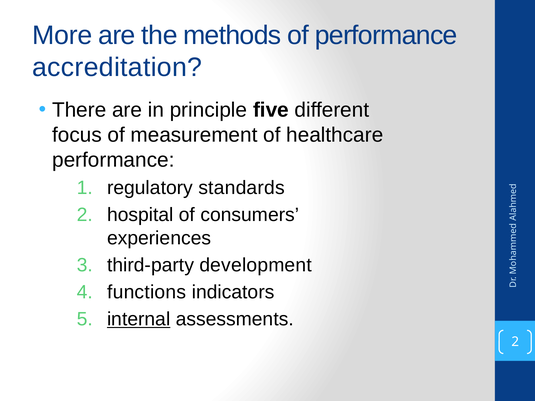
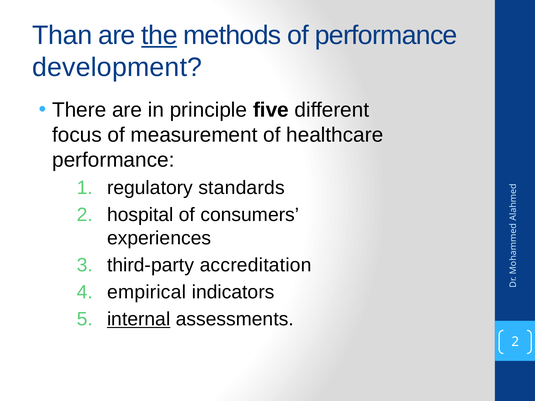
More: More -> Than
the underline: none -> present
accreditation: accreditation -> development
development: development -> accreditation
functions: functions -> empirical
